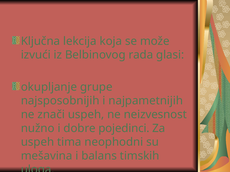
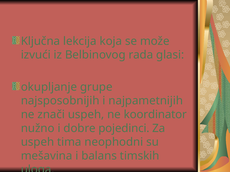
neizvesnost: neizvesnost -> koordinator
